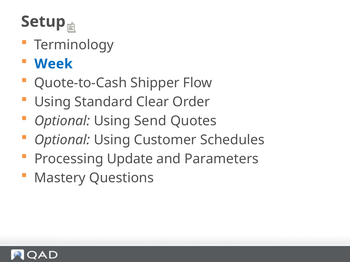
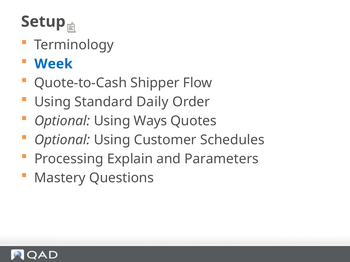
Clear: Clear -> Daily
Send: Send -> Ways
Update: Update -> Explain
